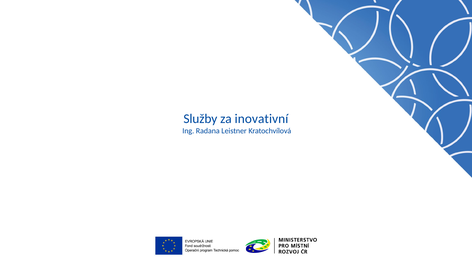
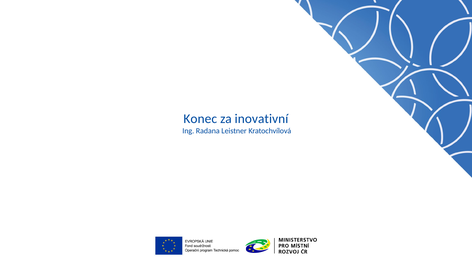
Služby: Služby -> Konec
